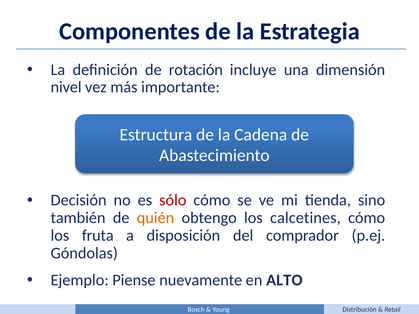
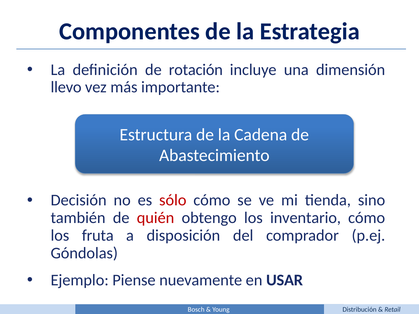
nivel: nivel -> llevo
quién colour: orange -> red
calcetines: calcetines -> inventario
ALTO: ALTO -> USAR
